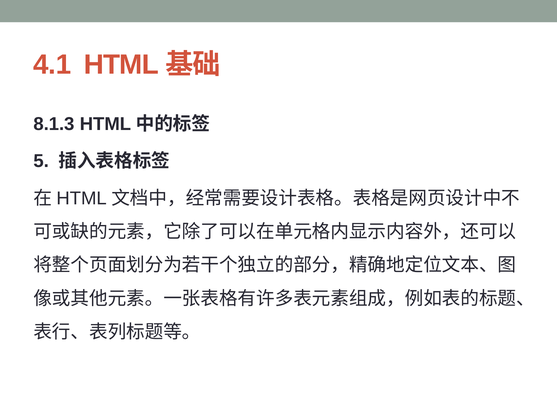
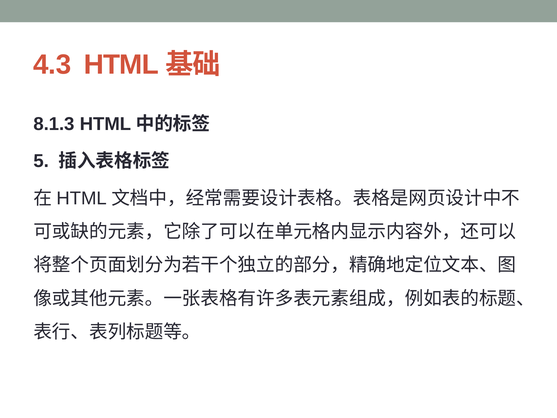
4.1: 4.1 -> 4.3
